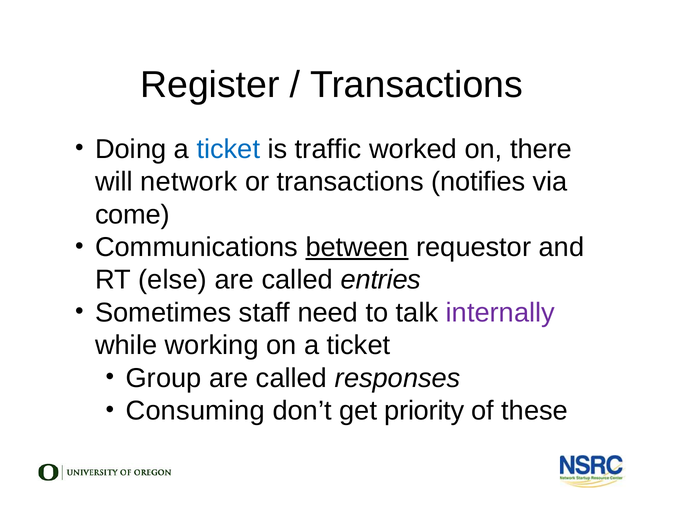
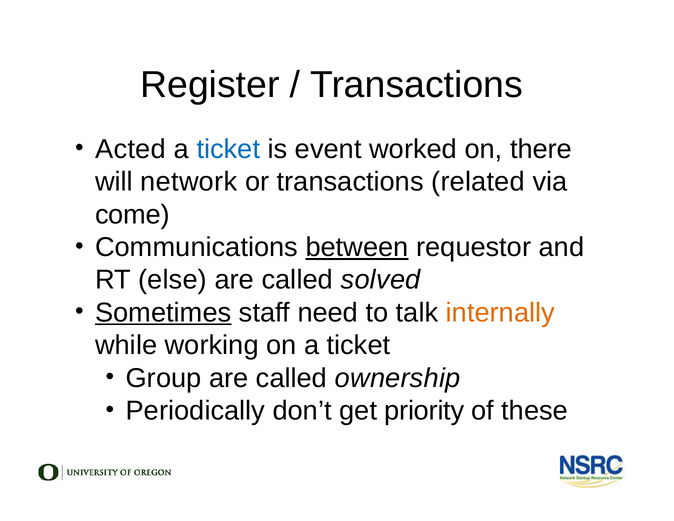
Doing: Doing -> Acted
traffic: traffic -> event
notifies: notifies -> related
entries: entries -> solved
Sometimes underline: none -> present
internally colour: purple -> orange
responses: responses -> ownership
Consuming: Consuming -> Periodically
